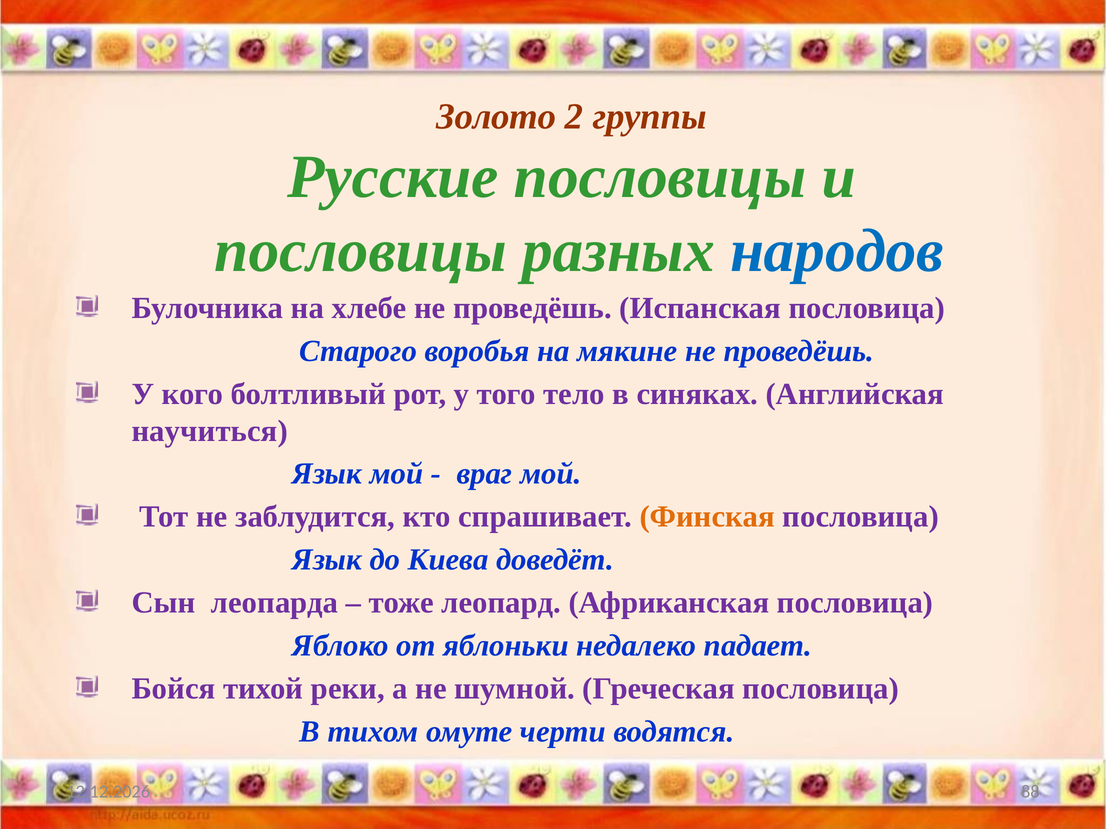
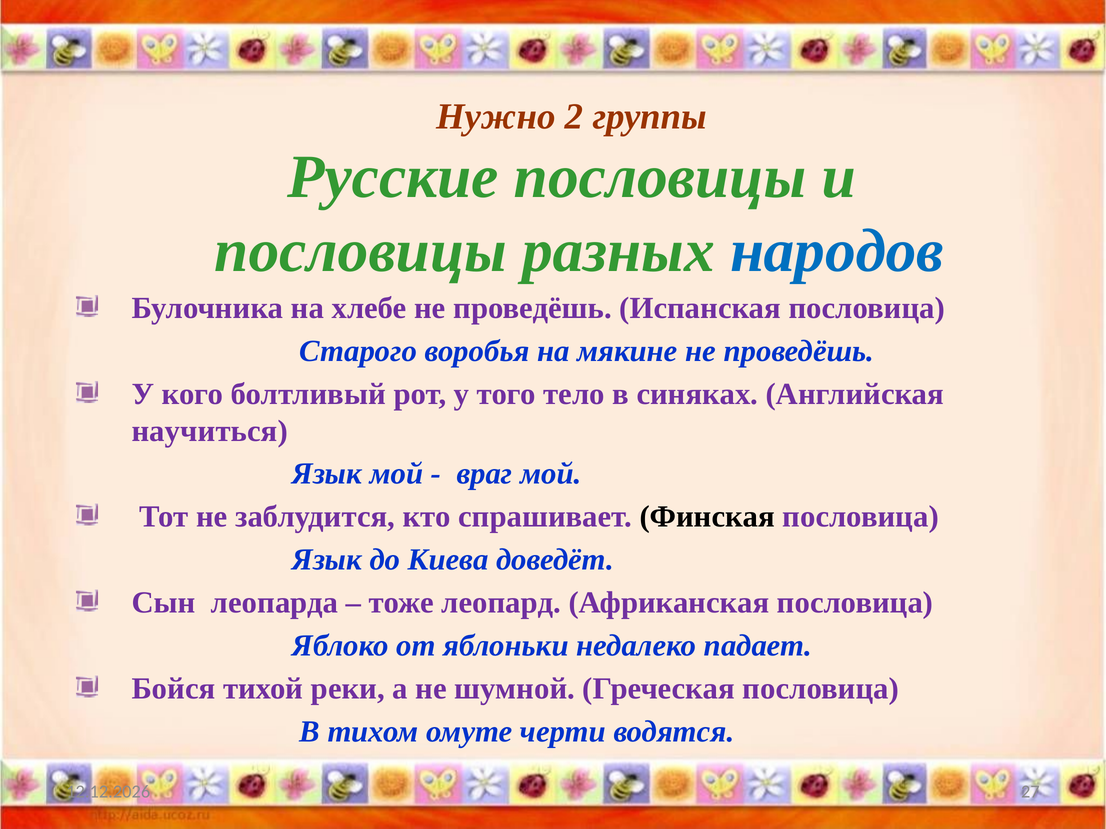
Золото: Золото -> Нужно
Финская colour: orange -> black
88: 88 -> 27
